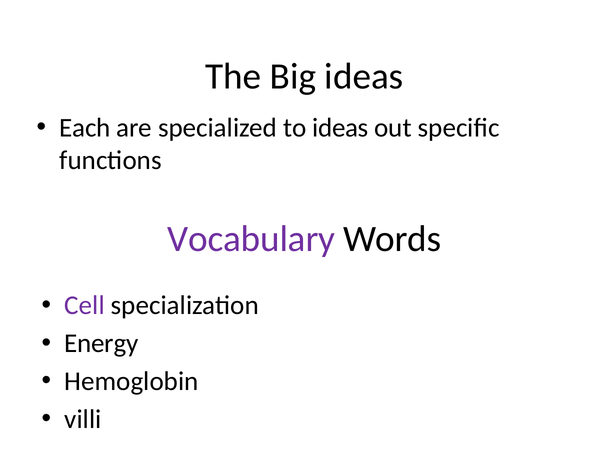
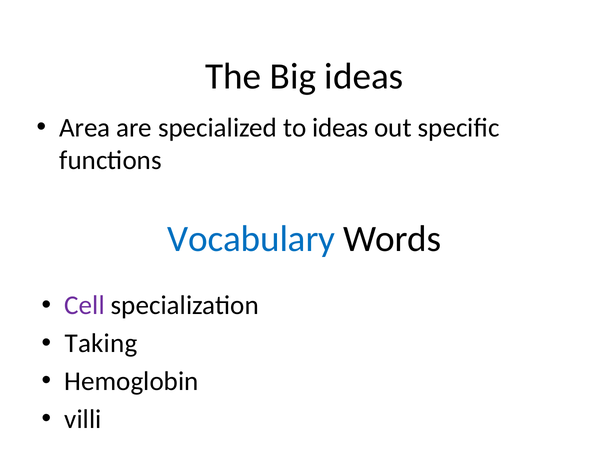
Each: Each -> Area
Vocabulary colour: purple -> blue
Energy: Energy -> Taking
